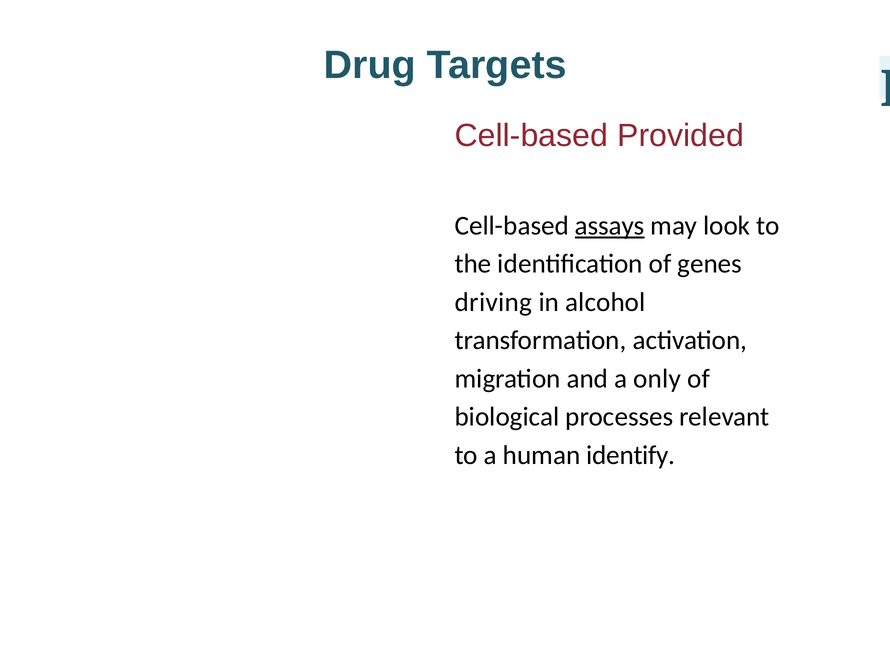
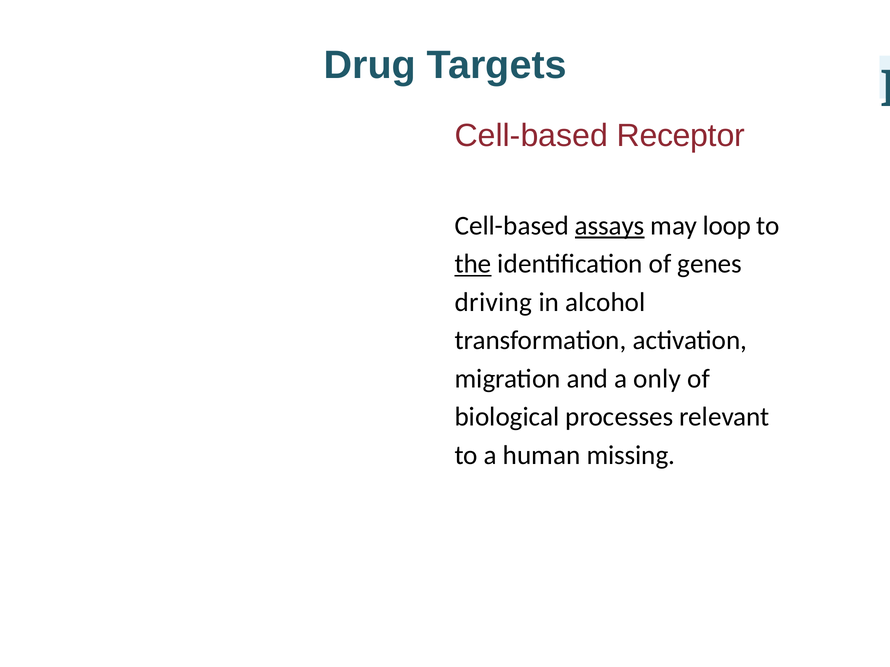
Provided: Provided -> Receptor
look: look -> loop
the underline: none -> present
identify: identify -> missing
